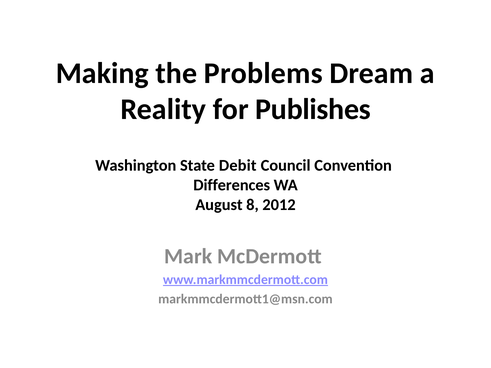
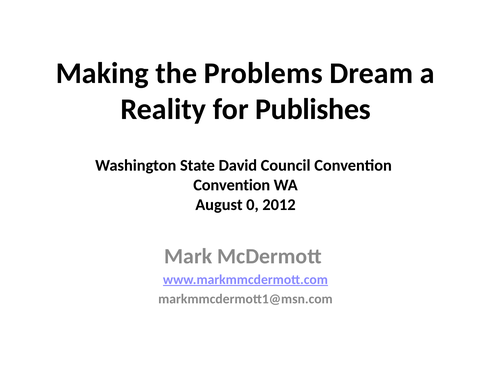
Debit: Debit -> David
Differences at (232, 185): Differences -> Convention
8: 8 -> 0
